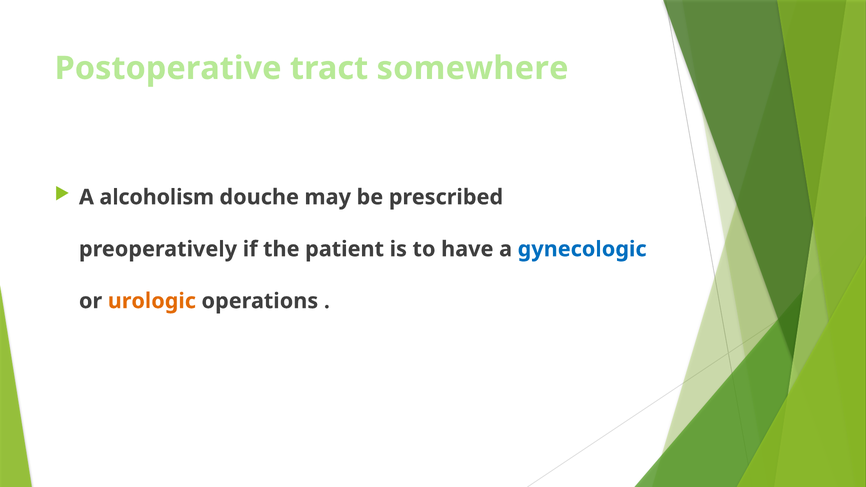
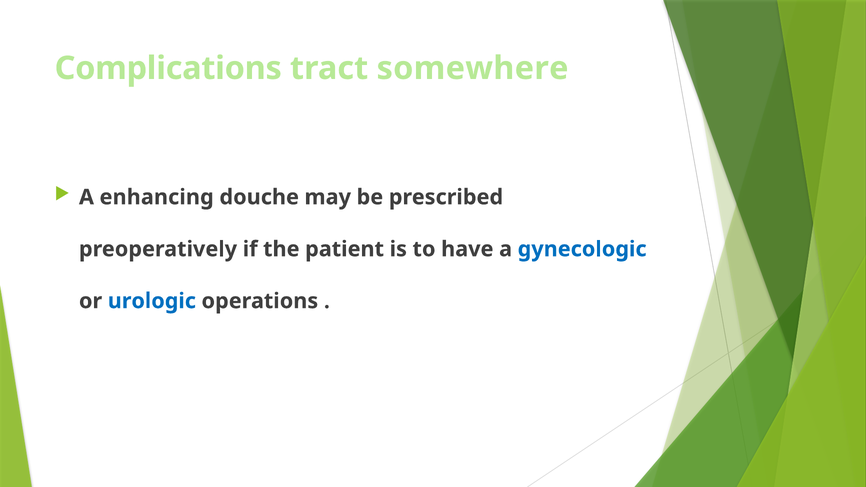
Postoperative: Postoperative -> Complications
alcoholism: alcoholism -> enhancing
urologic colour: orange -> blue
